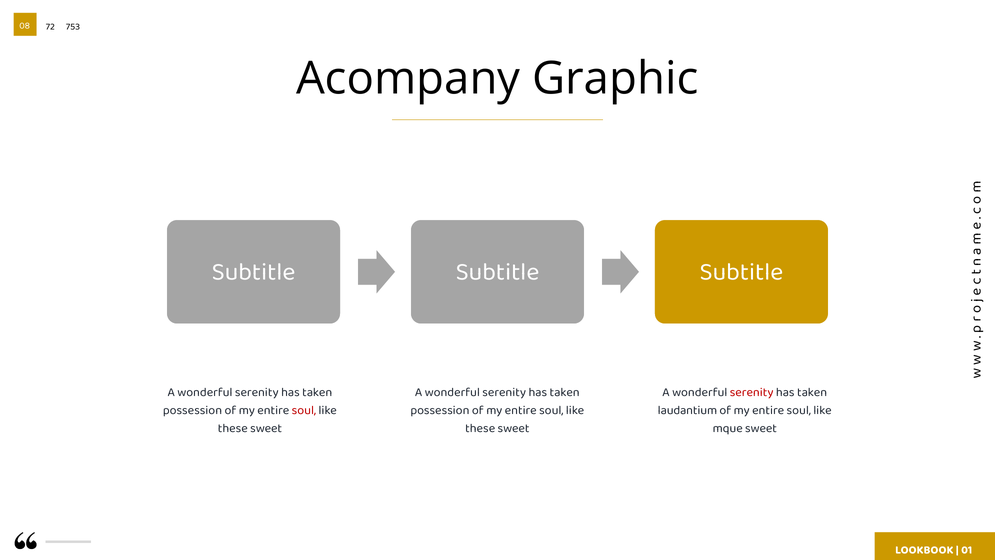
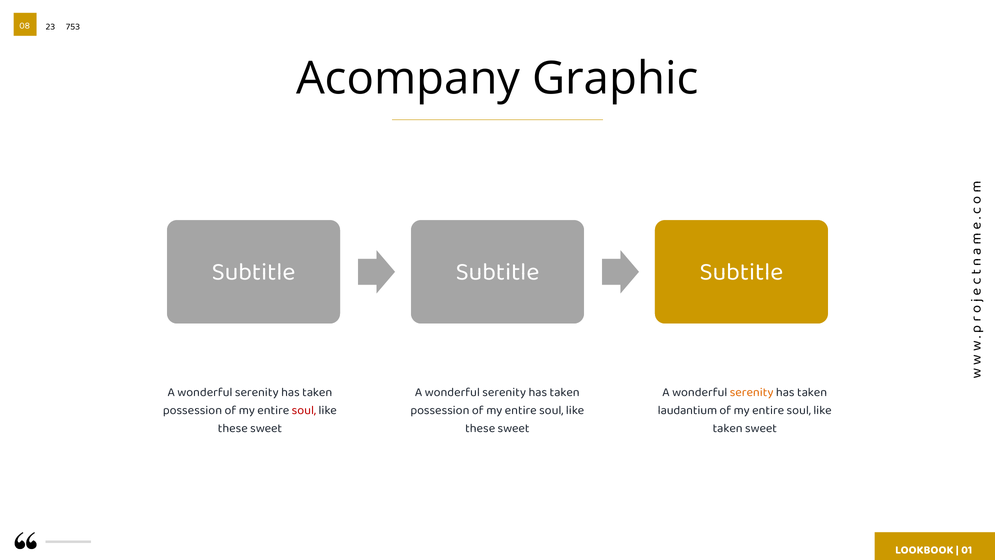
72: 72 -> 23
serenity at (752, 392) colour: red -> orange
mque at (728, 428): mque -> taken
